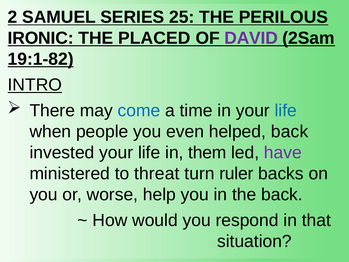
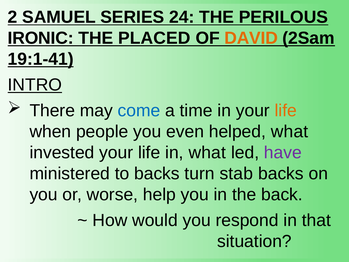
25: 25 -> 24
DAVID colour: purple -> orange
19:1-82: 19:1-82 -> 19:1-41
life at (286, 111) colour: blue -> orange
helped back: back -> what
in them: them -> what
to threat: threat -> backs
ruler: ruler -> stab
